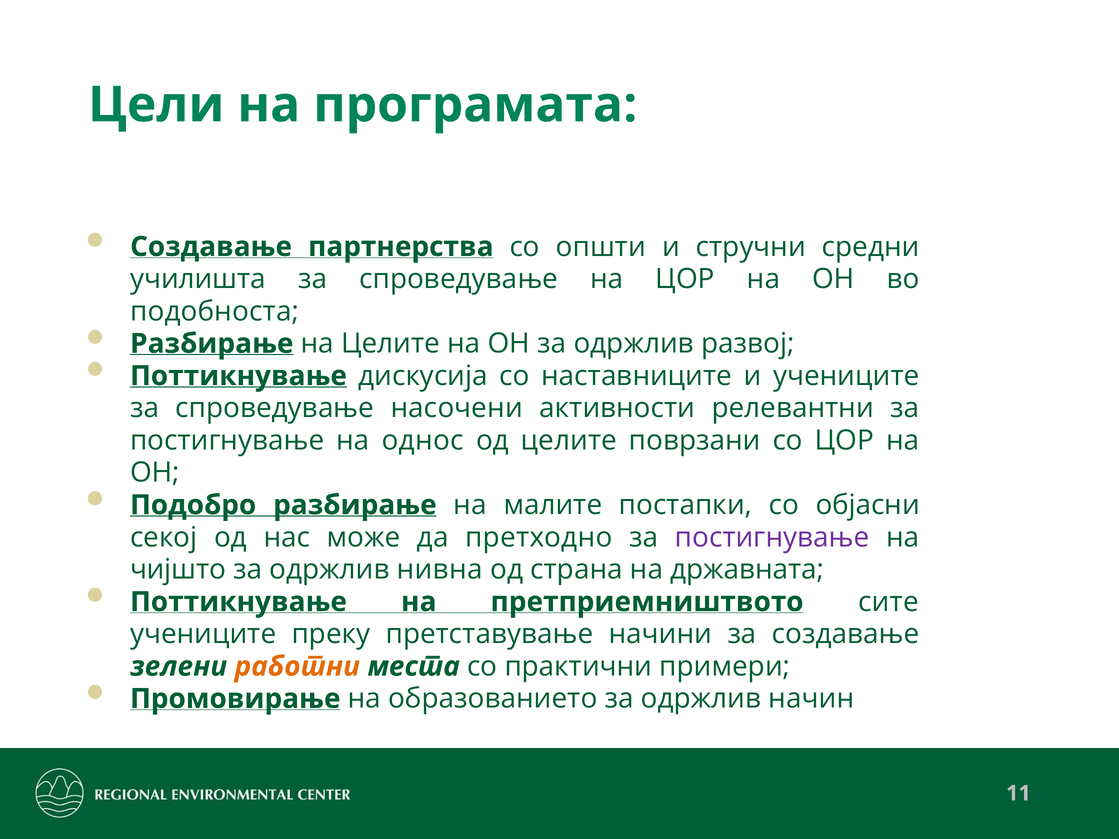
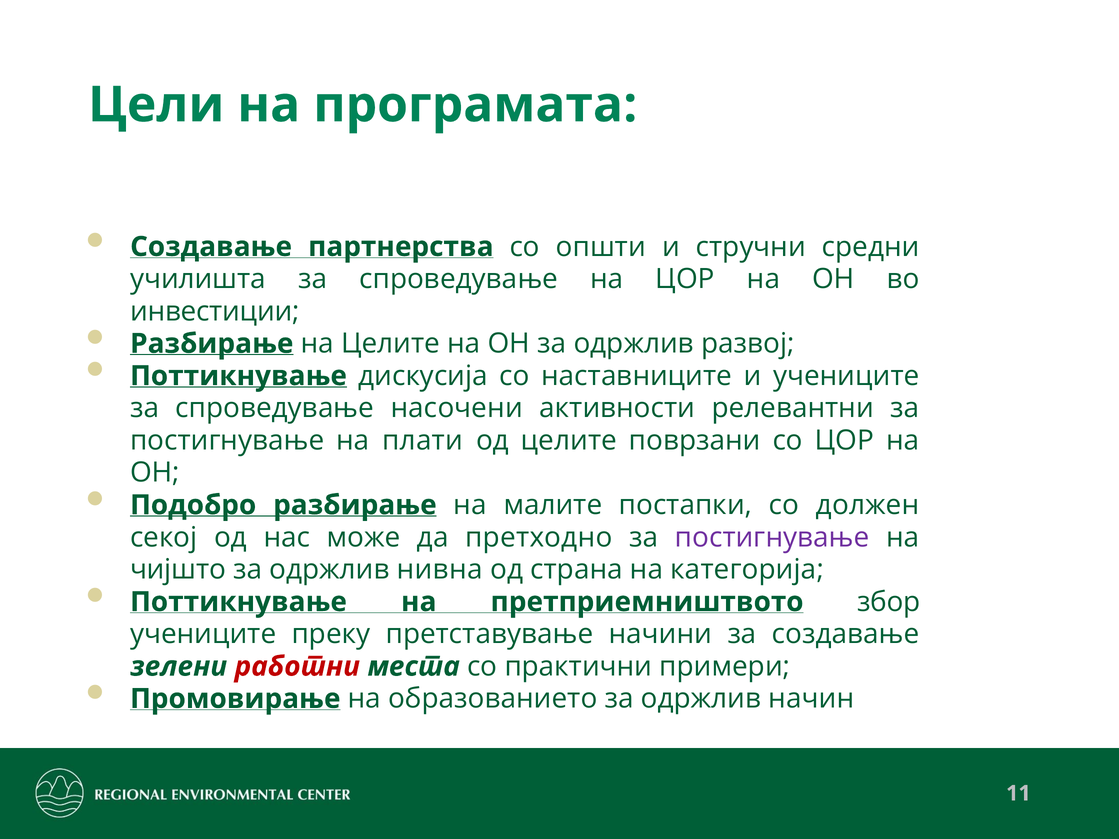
подобноста: подобноста -> инвестиции
однос: однос -> плати
објасни: објасни -> должен
државната: државната -> категорија
сите: сите -> збор
работни colour: orange -> red
